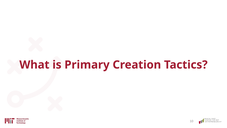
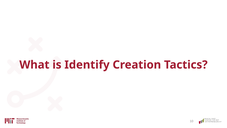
Primary: Primary -> Identify
